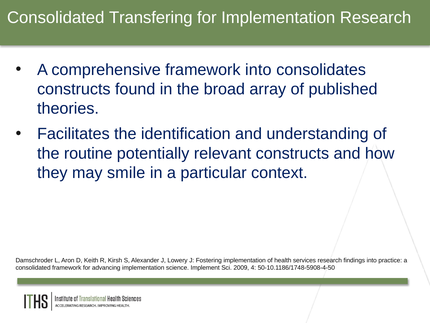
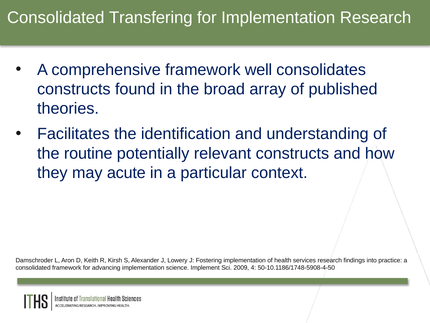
framework into: into -> well
smile: smile -> acute
